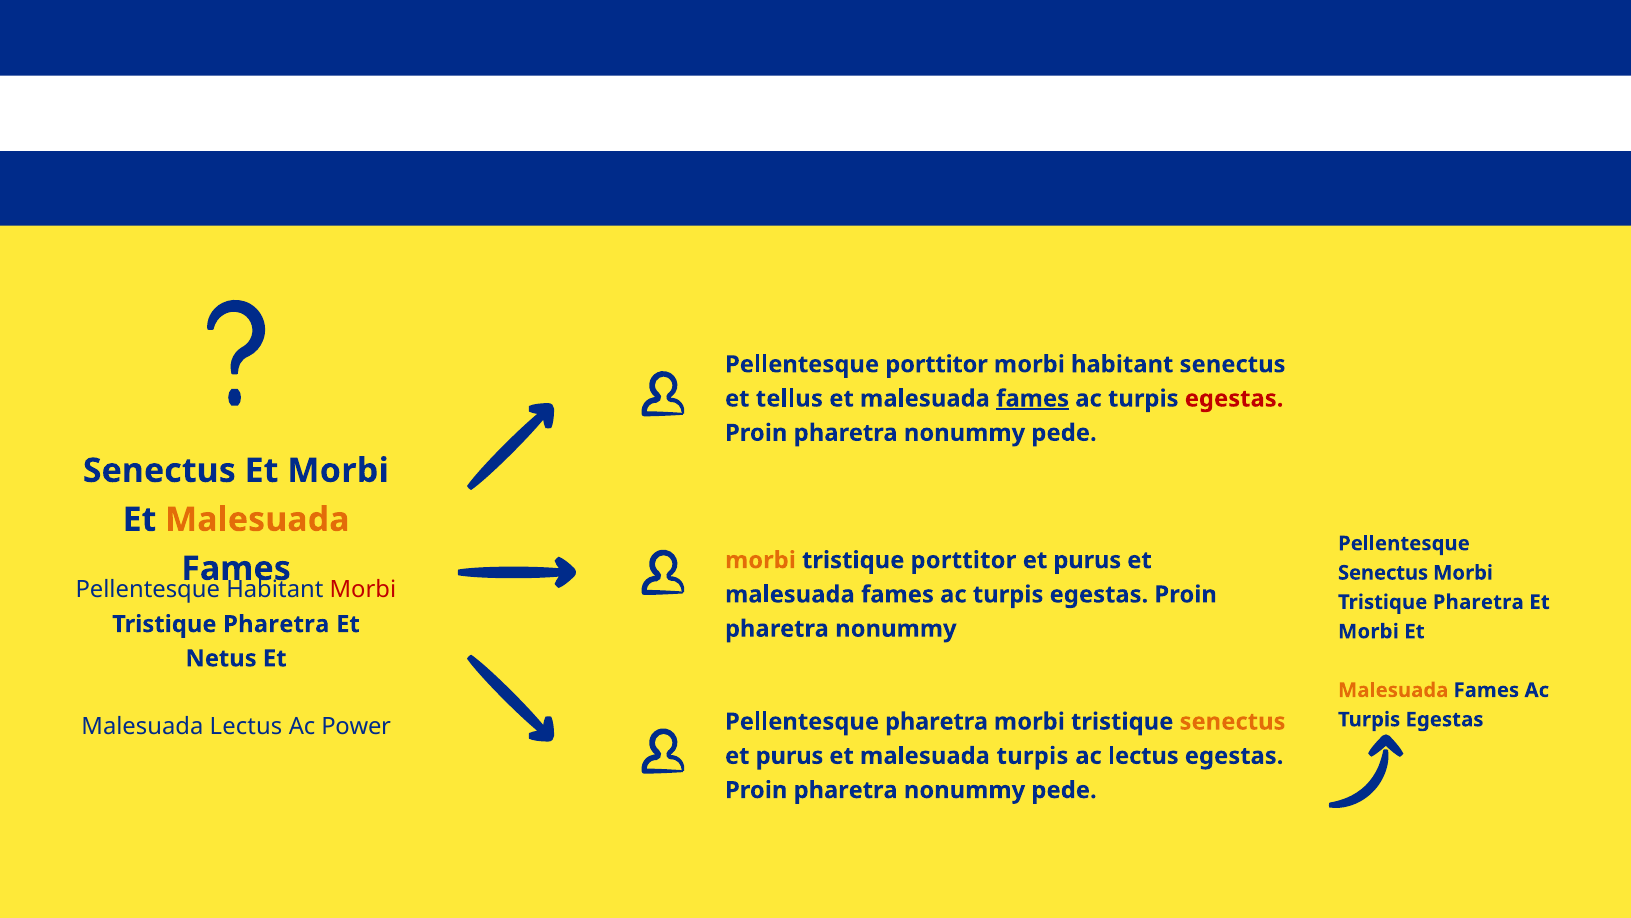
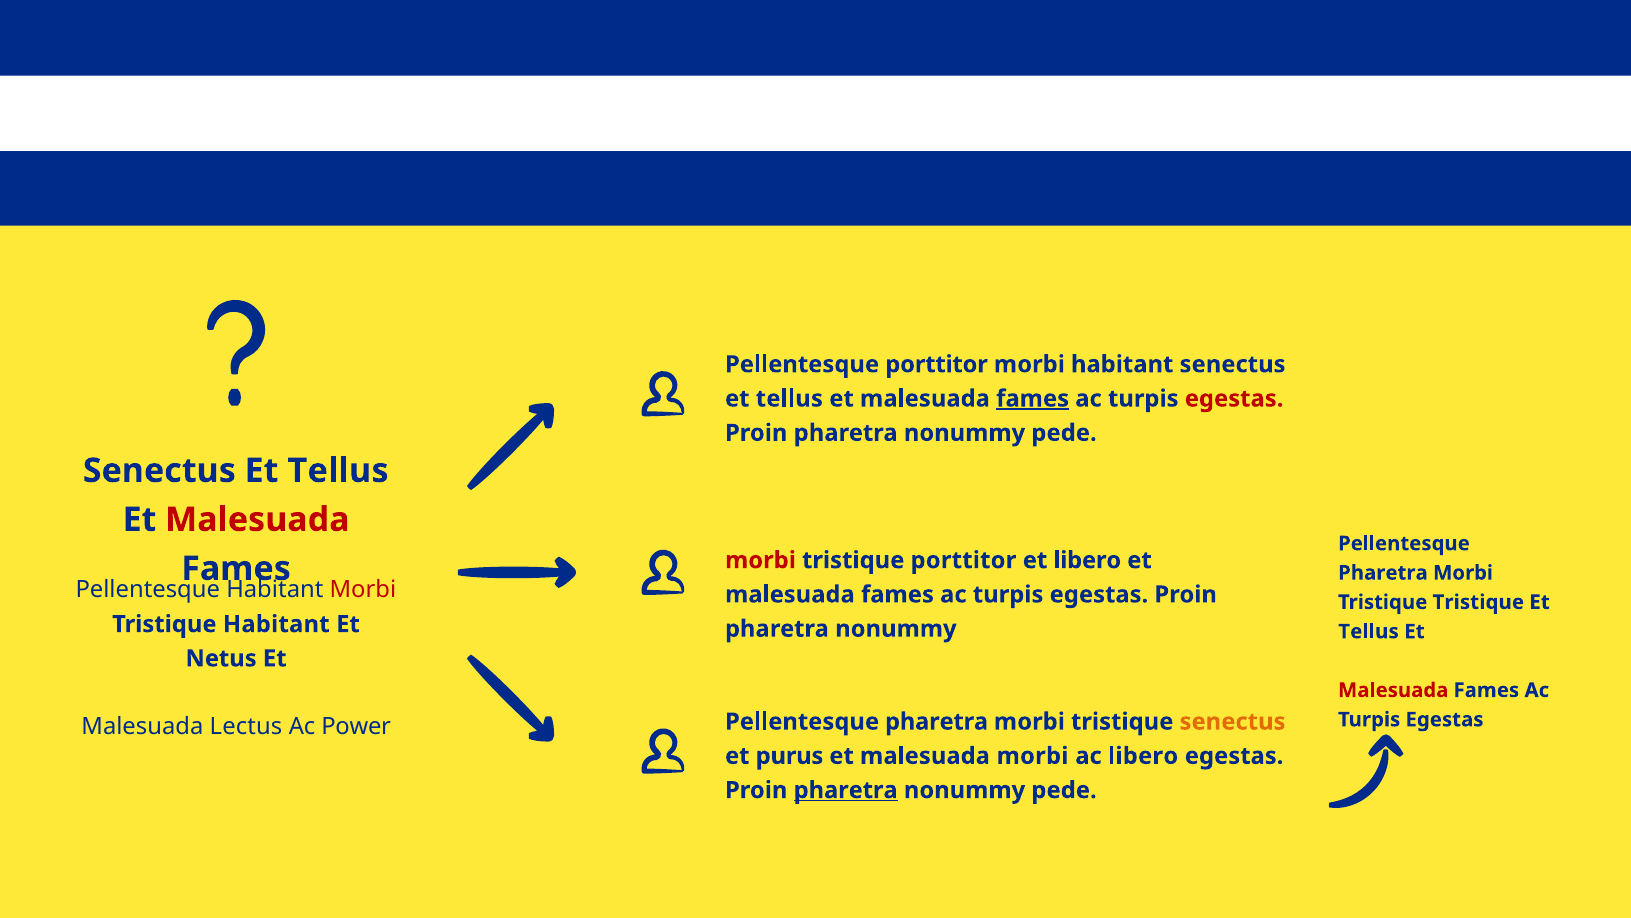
Morbi at (338, 470): Morbi -> Tellus
Malesuada at (257, 519) colour: orange -> red
morbi at (760, 560) colour: orange -> red
purus at (1087, 560): purus -> libero
Senectus at (1383, 573): Senectus -> Pharetra
Pharetra at (1478, 602): Pharetra -> Tristique
Pharetra at (276, 624): Pharetra -> Habitant
Morbi at (1368, 631): Morbi -> Tellus
Malesuada at (1393, 690) colour: orange -> red
malesuada turpis: turpis -> morbi
ac lectus: lectus -> libero
pharetra at (846, 790) underline: none -> present
